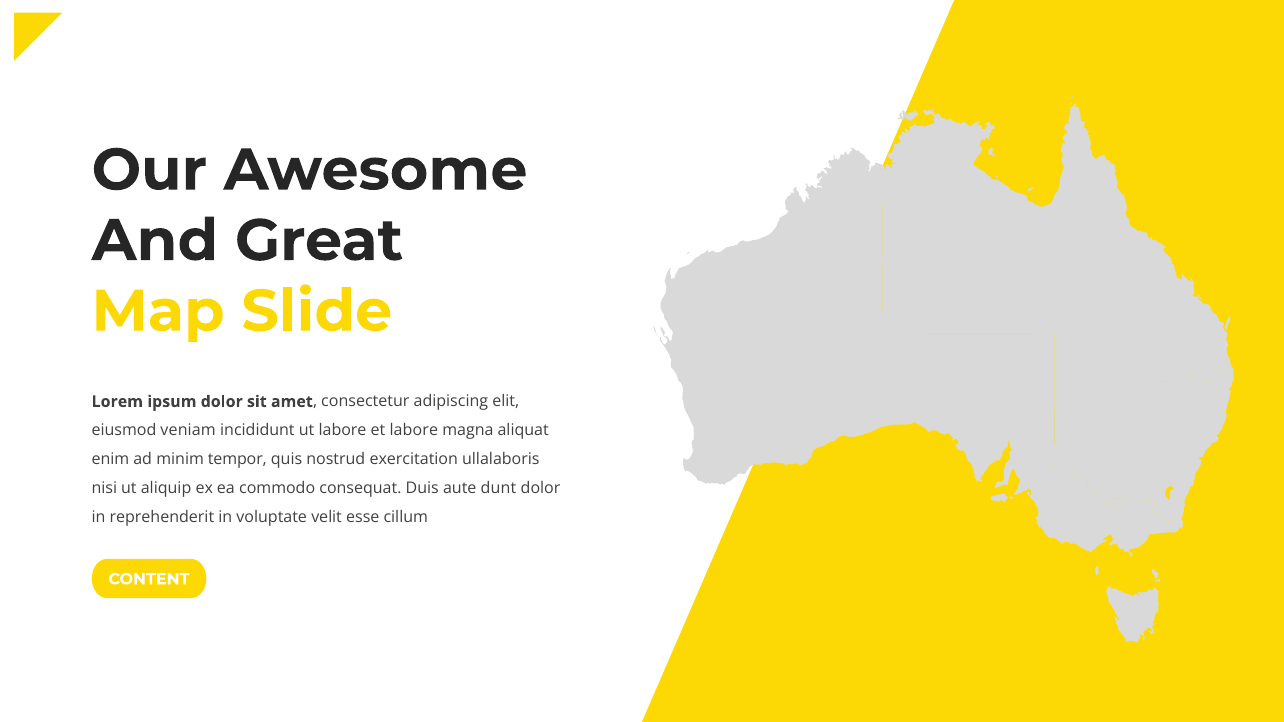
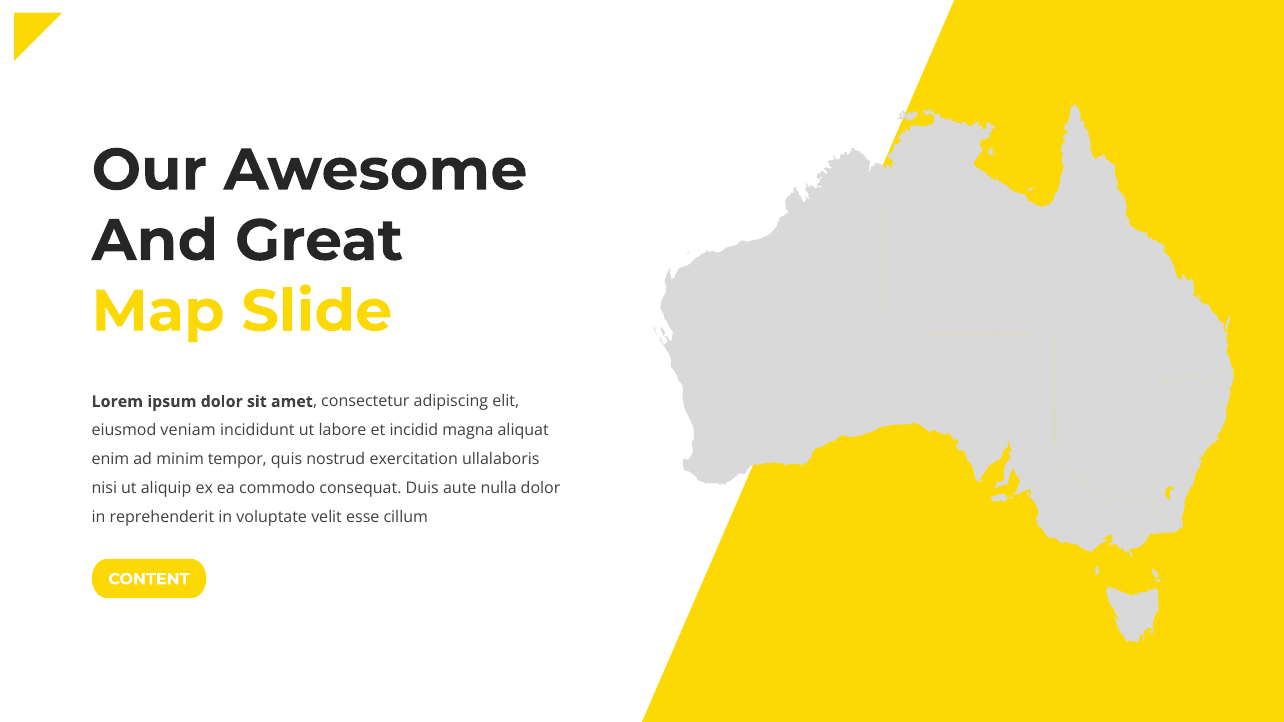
et labore: labore -> incidid
dunt: dunt -> nulla
